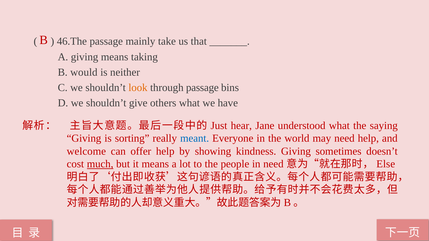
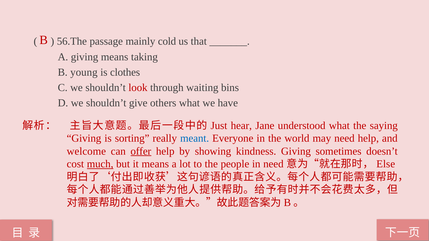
46.The: 46.The -> 56.The
take: take -> cold
would: would -> young
neither: neither -> clothes
look colour: orange -> red
through passage: passage -> waiting
offer underline: none -> present
